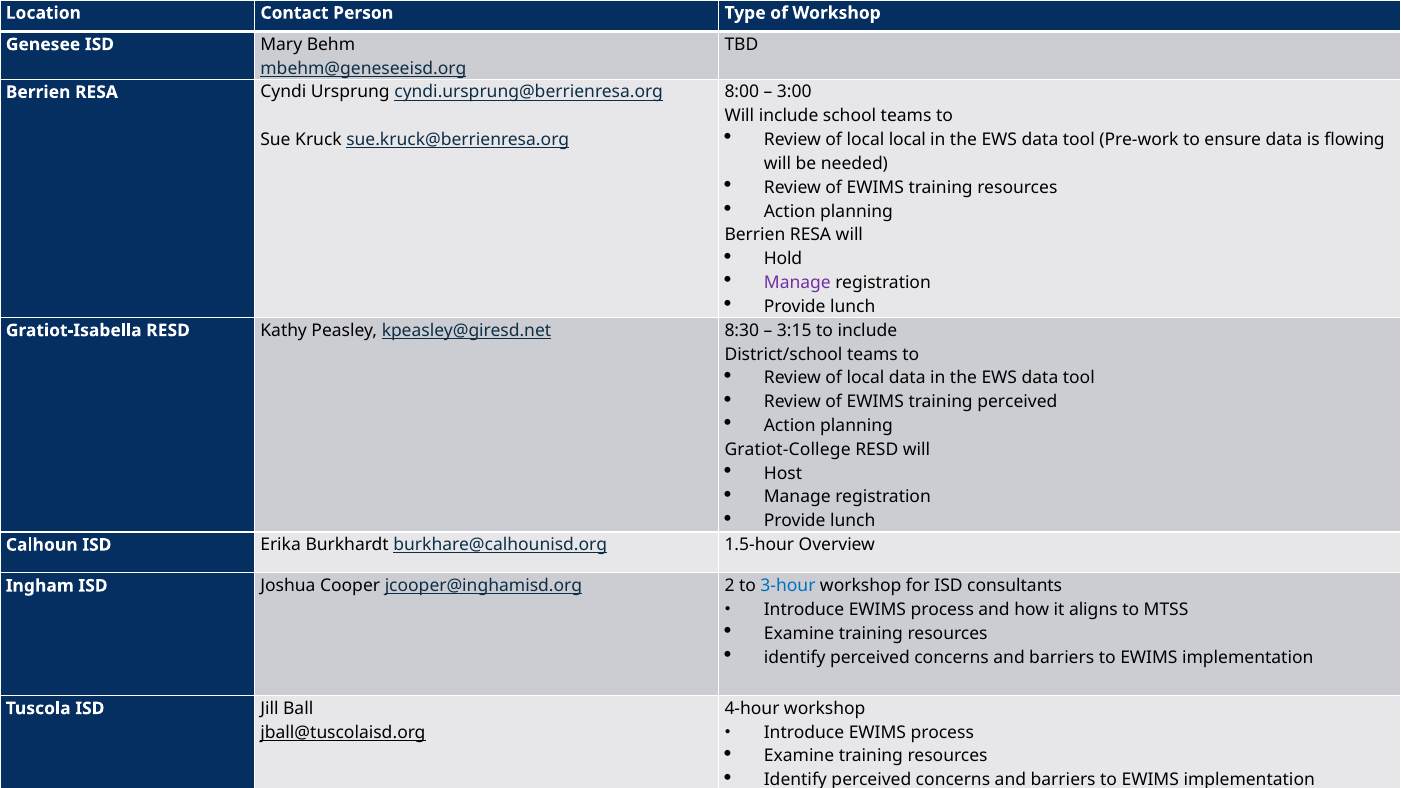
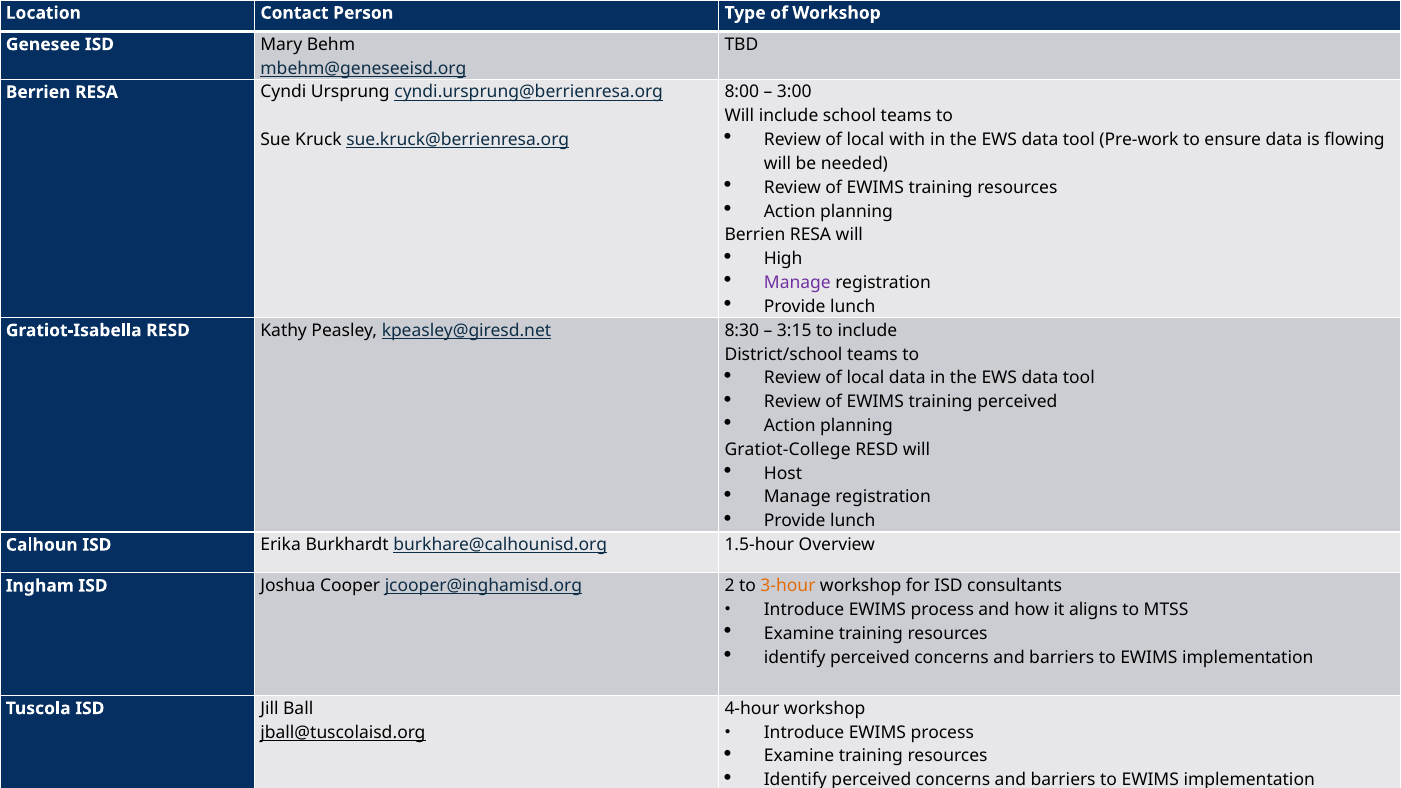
local local: local -> with
Hold: Hold -> High
3-hour colour: blue -> orange
